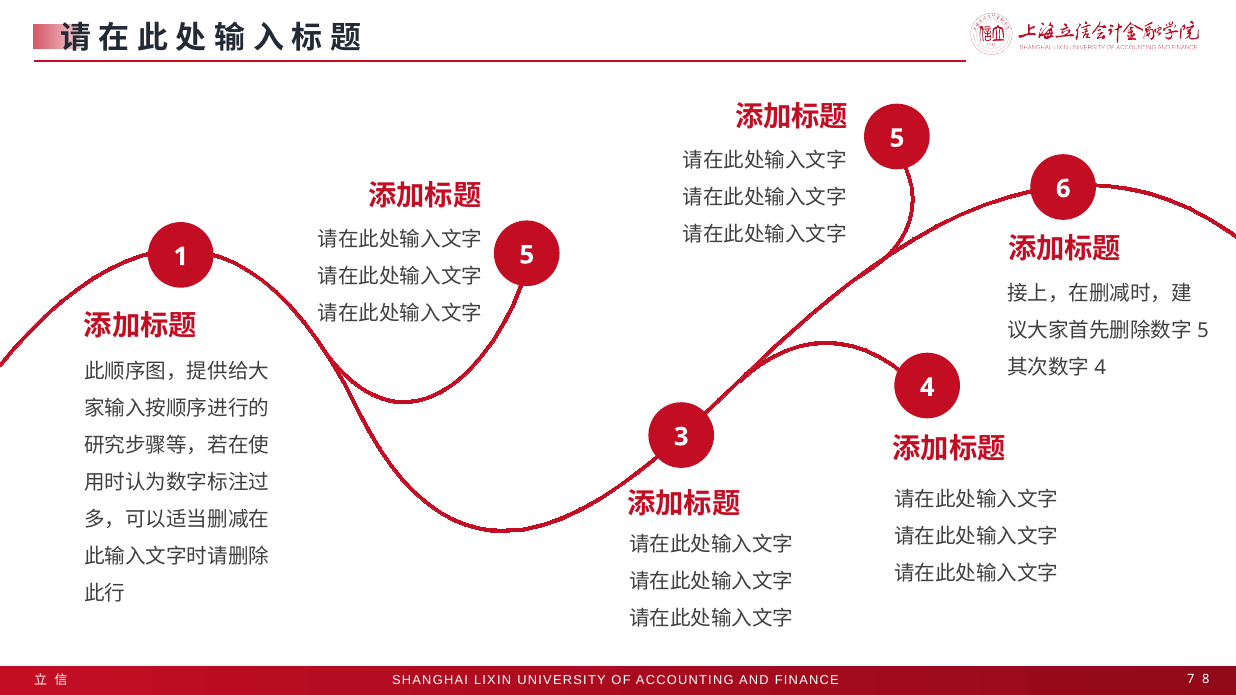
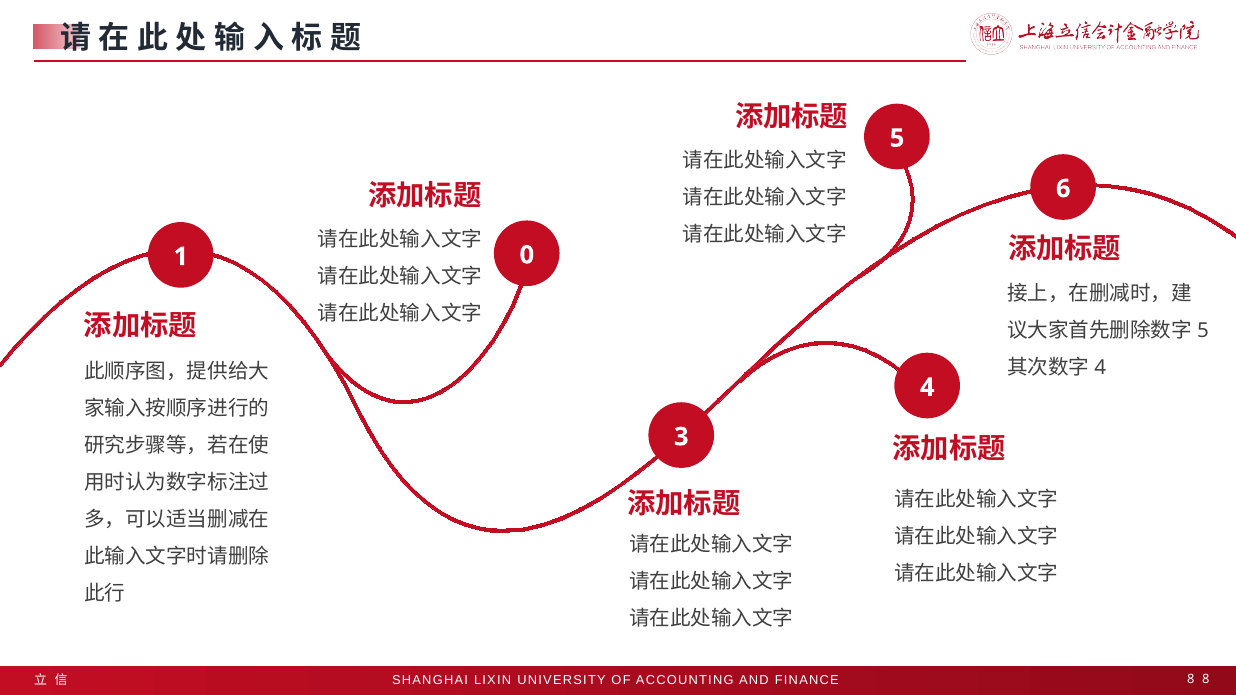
1 5: 5 -> 0
7 at (1191, 680): 7 -> 8
